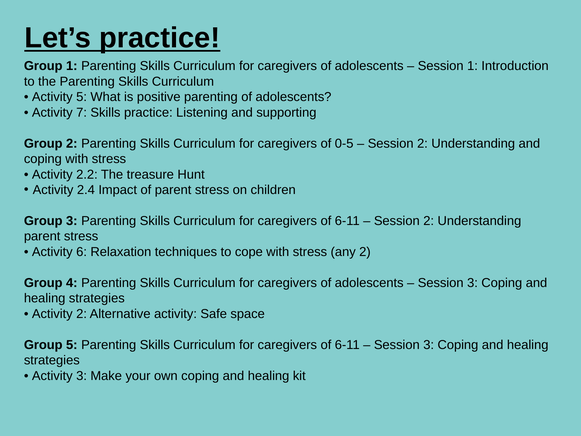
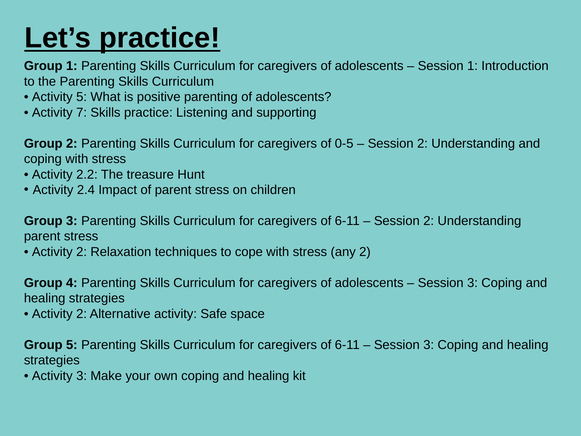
6 at (82, 252): 6 -> 2
